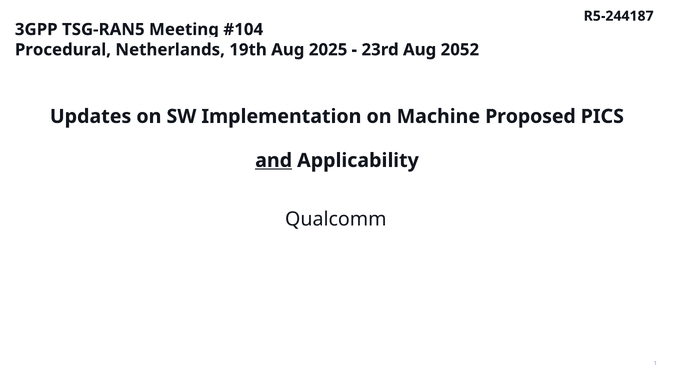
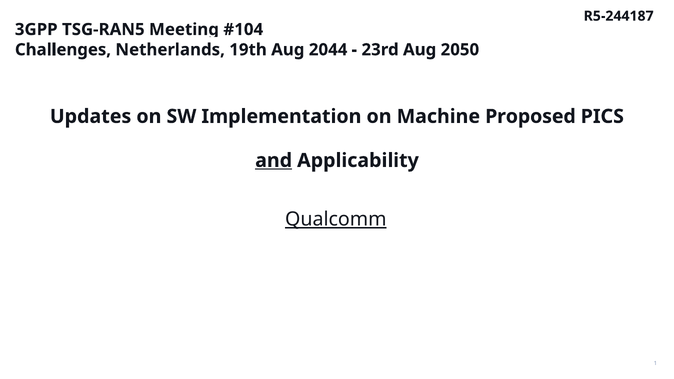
Procedural: Procedural -> Challenges
2025: 2025 -> 2044
2052: 2052 -> 2050
Qualcomm underline: none -> present
